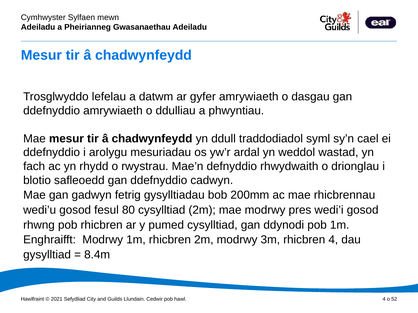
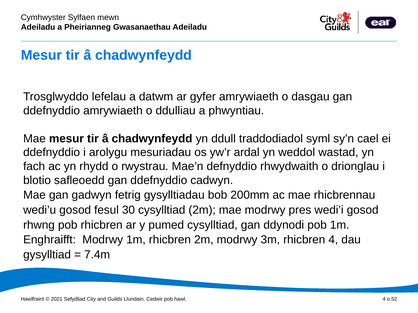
80: 80 -> 30
8.4m: 8.4m -> 7.4m
